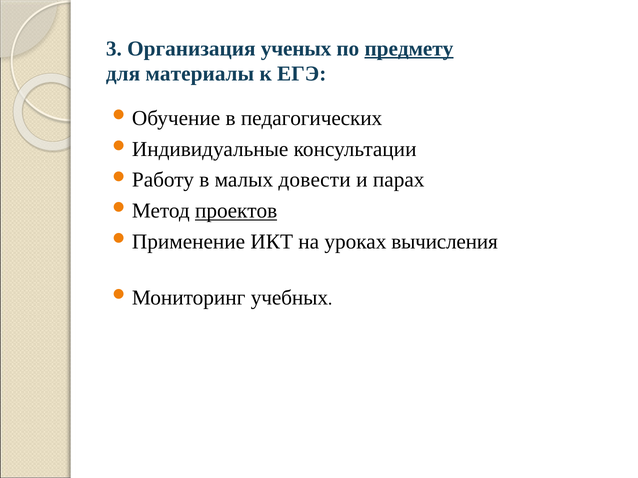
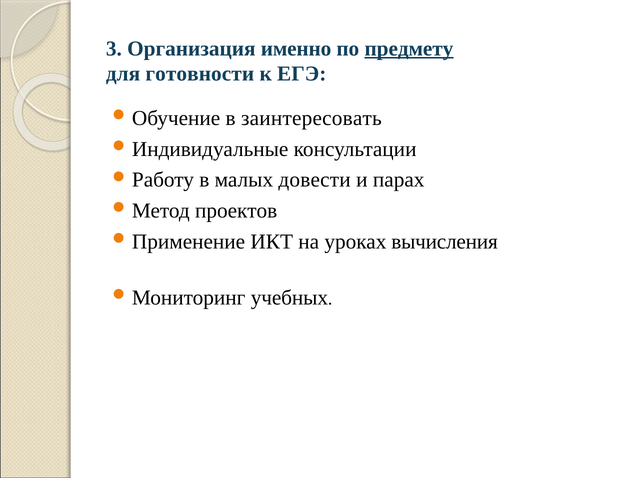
ученых: ученых -> именно
материалы: материалы -> готовности
педагогических: педагогических -> заинтересовать
проектов underline: present -> none
